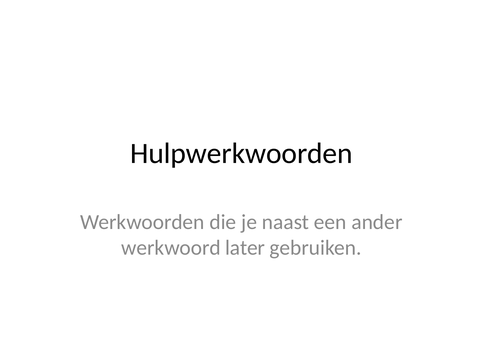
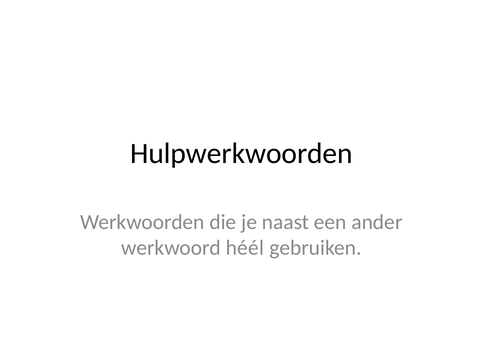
later: later -> héél
